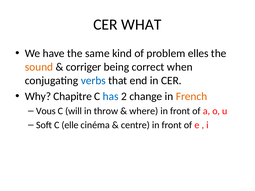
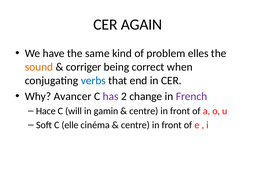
WHAT: WHAT -> AGAIN
Chapitre: Chapitre -> Avancer
has colour: blue -> purple
French colour: orange -> purple
Vous: Vous -> Hace
throw: throw -> gamin
where at (144, 111): where -> centre
